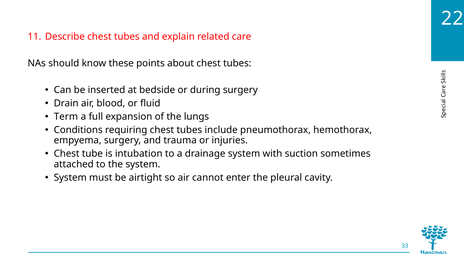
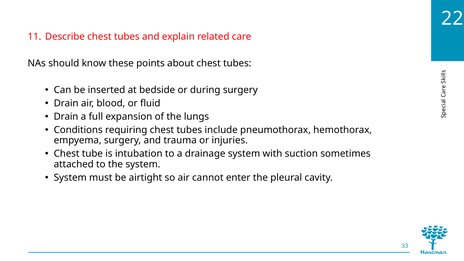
Term at (66, 117): Term -> Drain
